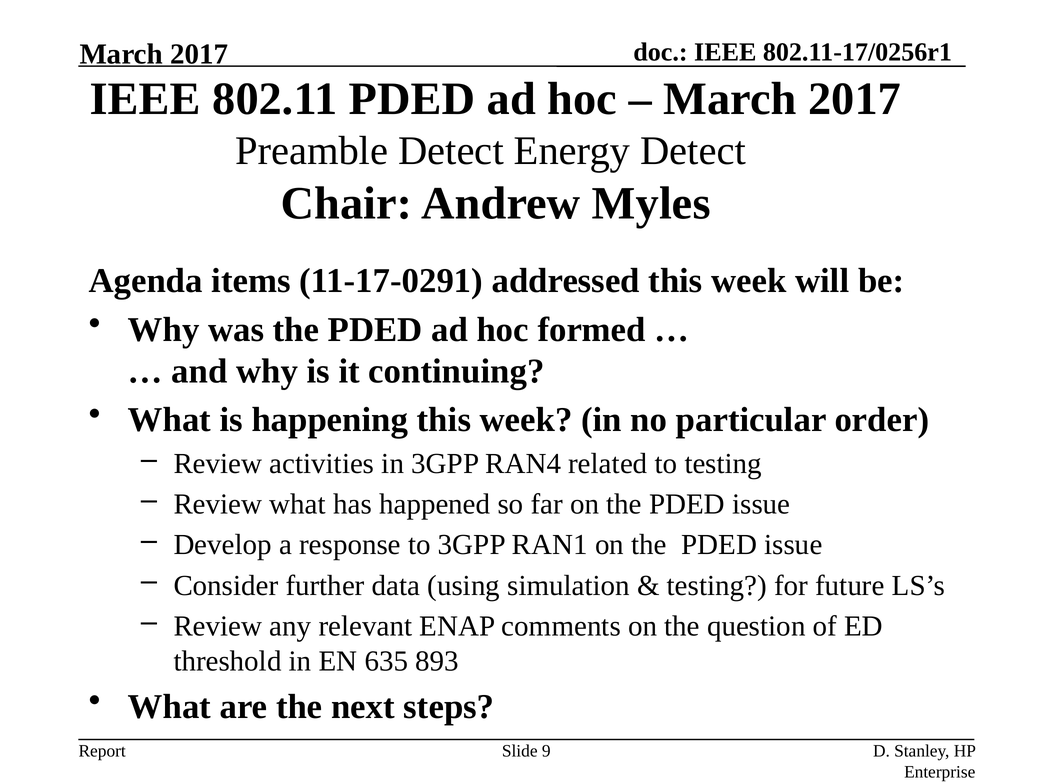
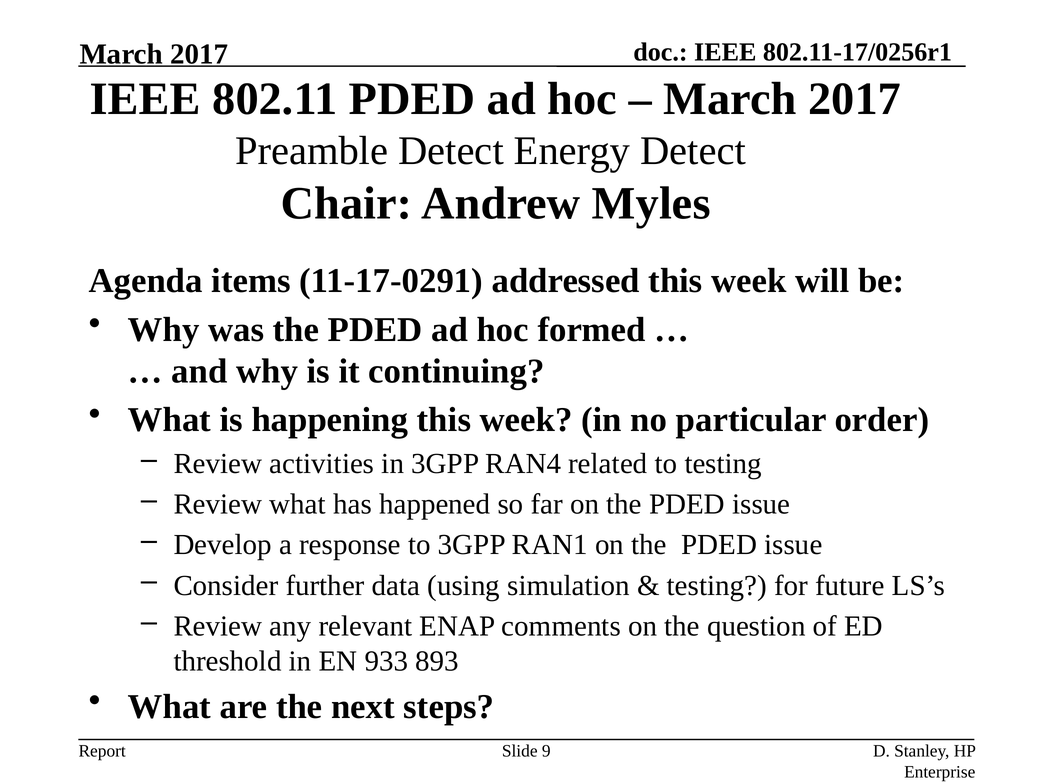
635: 635 -> 933
